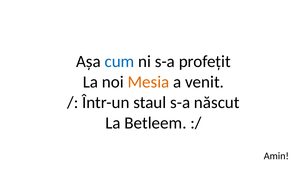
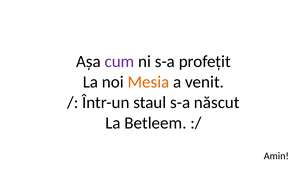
cum colour: blue -> purple
